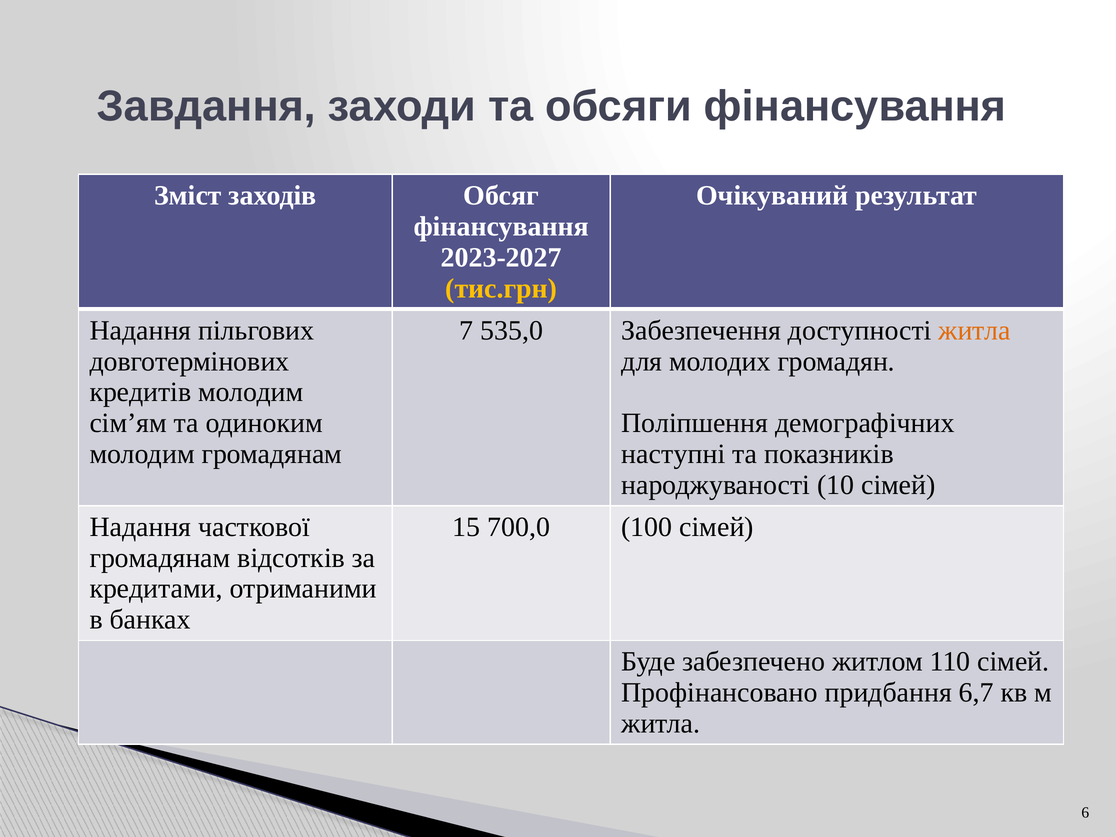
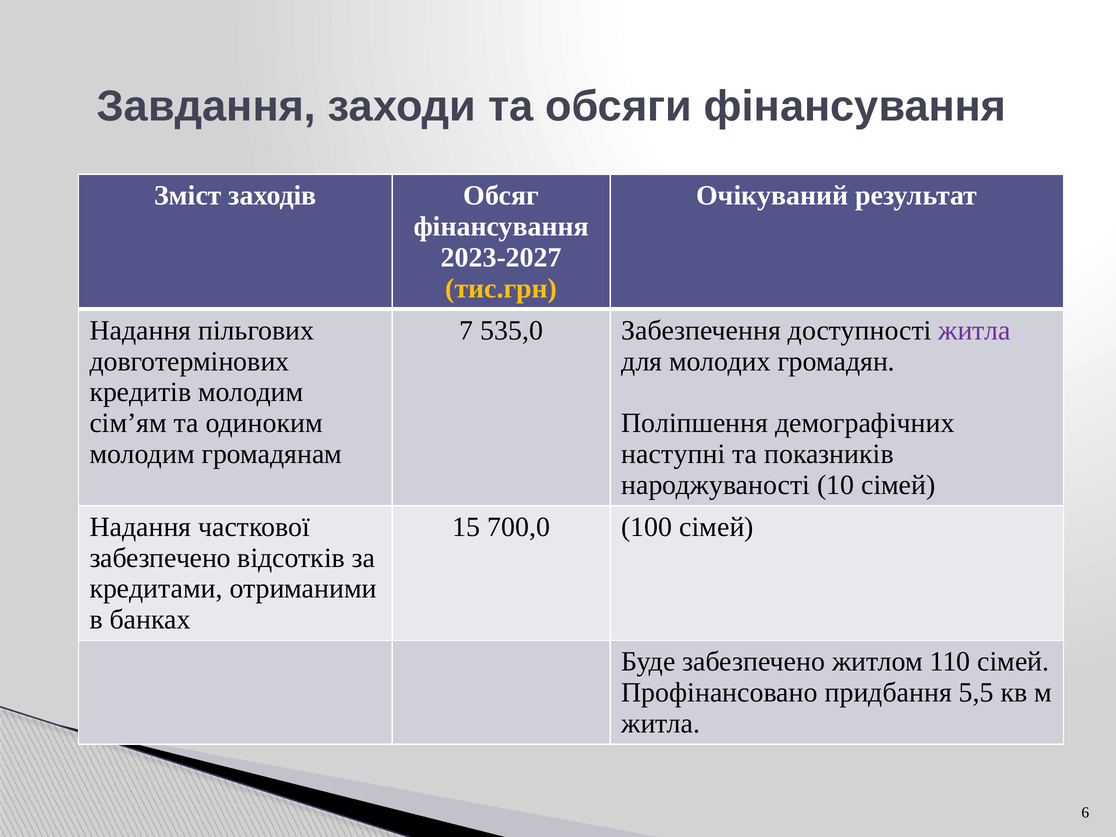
житла at (975, 330) colour: orange -> purple
громадянам at (160, 558): громадянам -> забезпечено
6,7: 6,7 -> 5,5
